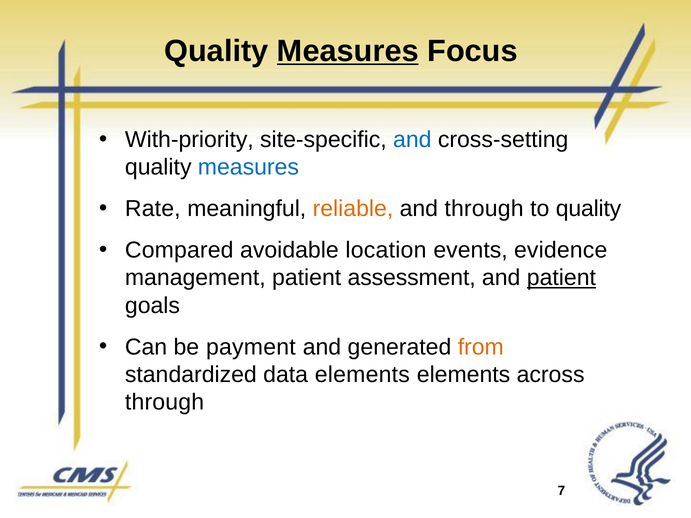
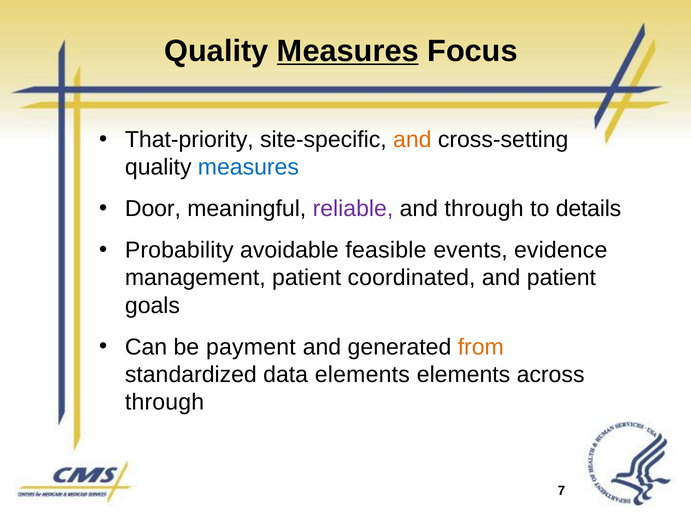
With-priority: With-priority -> That-priority
and at (412, 140) colour: blue -> orange
Rate: Rate -> Door
reliable colour: orange -> purple
to quality: quality -> details
Compared: Compared -> Probability
location: location -> feasible
assessment: assessment -> coordinated
patient at (561, 278) underline: present -> none
